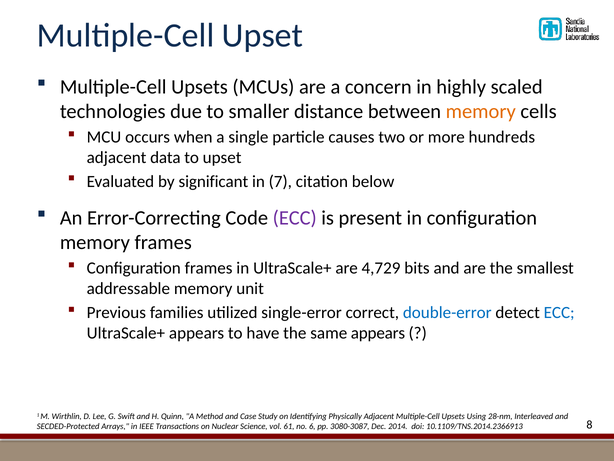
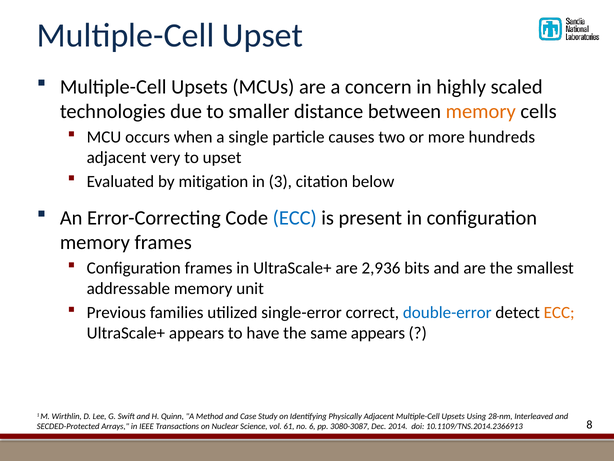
data: data -> very
significant: significant -> mitigation
7: 7 -> 3
ECC at (295, 218) colour: purple -> blue
4,729: 4,729 -> 2,936
ECC at (559, 312) colour: blue -> orange
